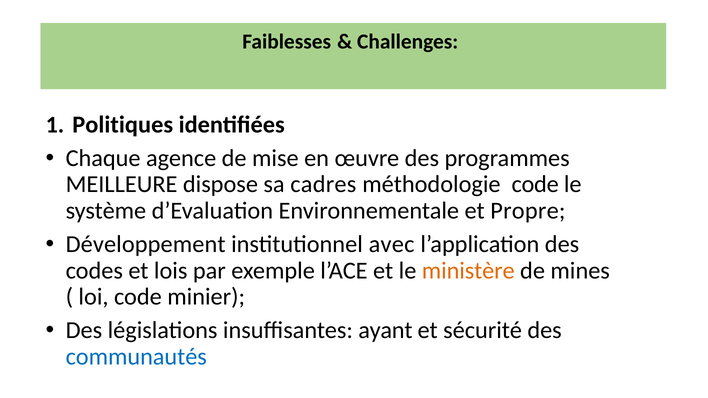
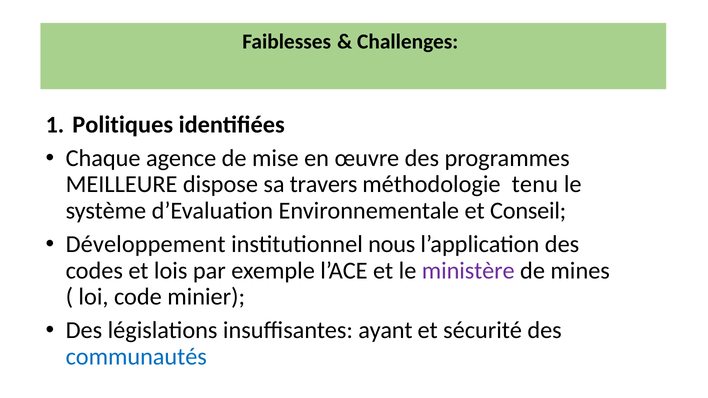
cadres: cadres -> travers
méthodologie code: code -> tenu
Propre: Propre -> Conseil
avec: avec -> nous
ministère colour: orange -> purple
